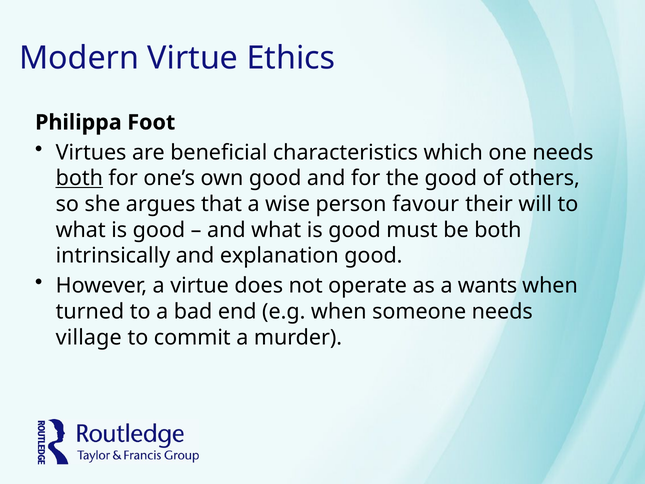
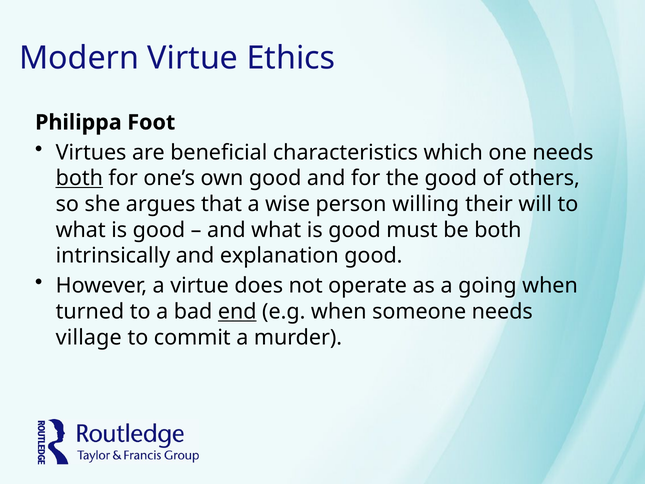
favour: favour -> willing
wants: wants -> going
end underline: none -> present
